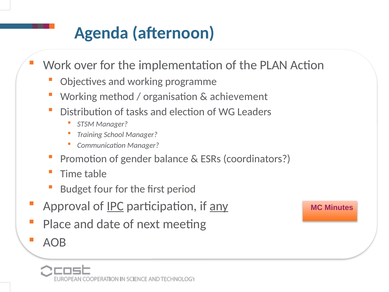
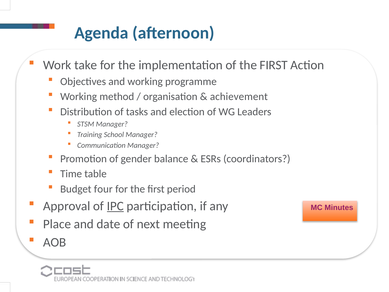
over: over -> take
of the PLAN: PLAN -> FIRST
any underline: present -> none
